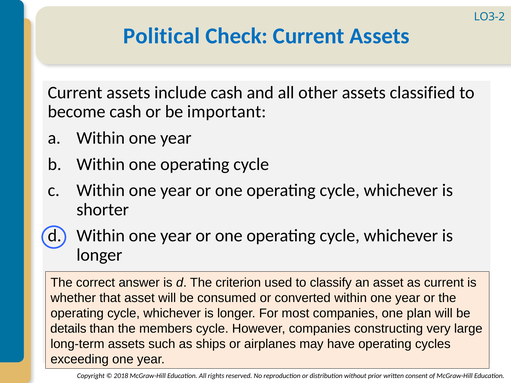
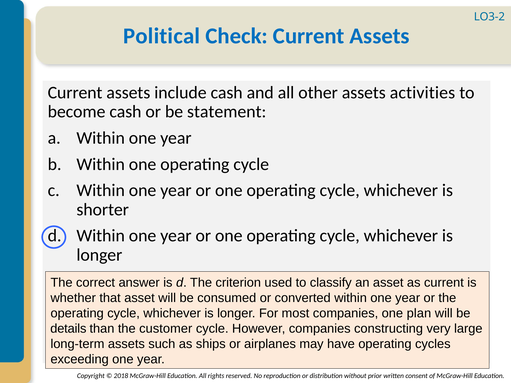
classified: classified -> activities
important: important -> statement
members: members -> customer
